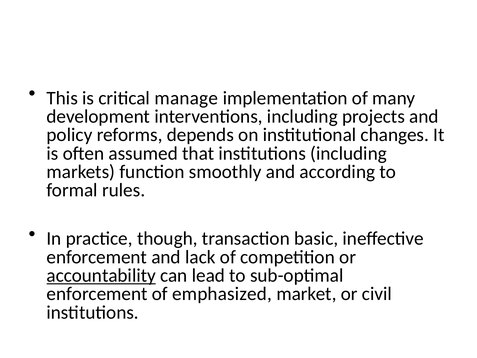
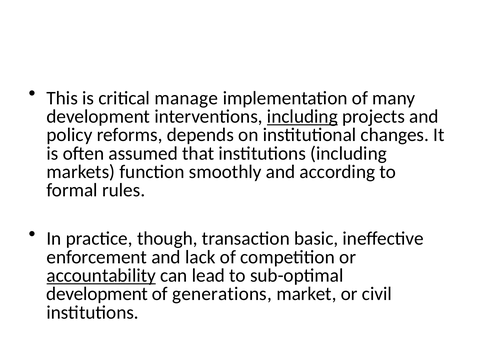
including at (302, 116) underline: none -> present
enforcement at (97, 294): enforcement -> development
emphasized: emphasized -> generations
